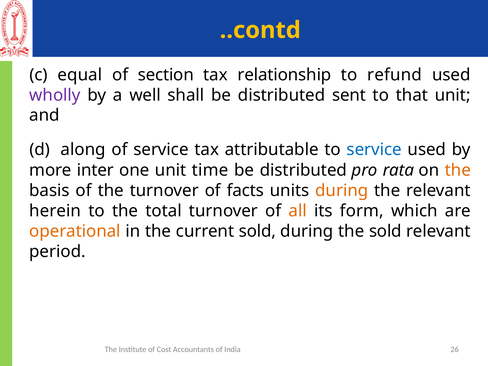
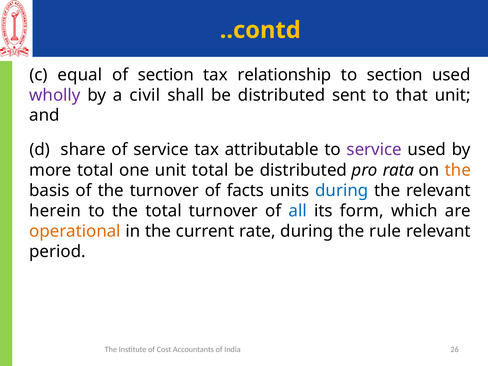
to refund: refund -> section
well: well -> civil
along: along -> share
service at (374, 150) colour: blue -> purple
more inter: inter -> total
unit time: time -> total
during at (342, 191) colour: orange -> blue
all colour: orange -> blue
current sold: sold -> rate
the sold: sold -> rule
